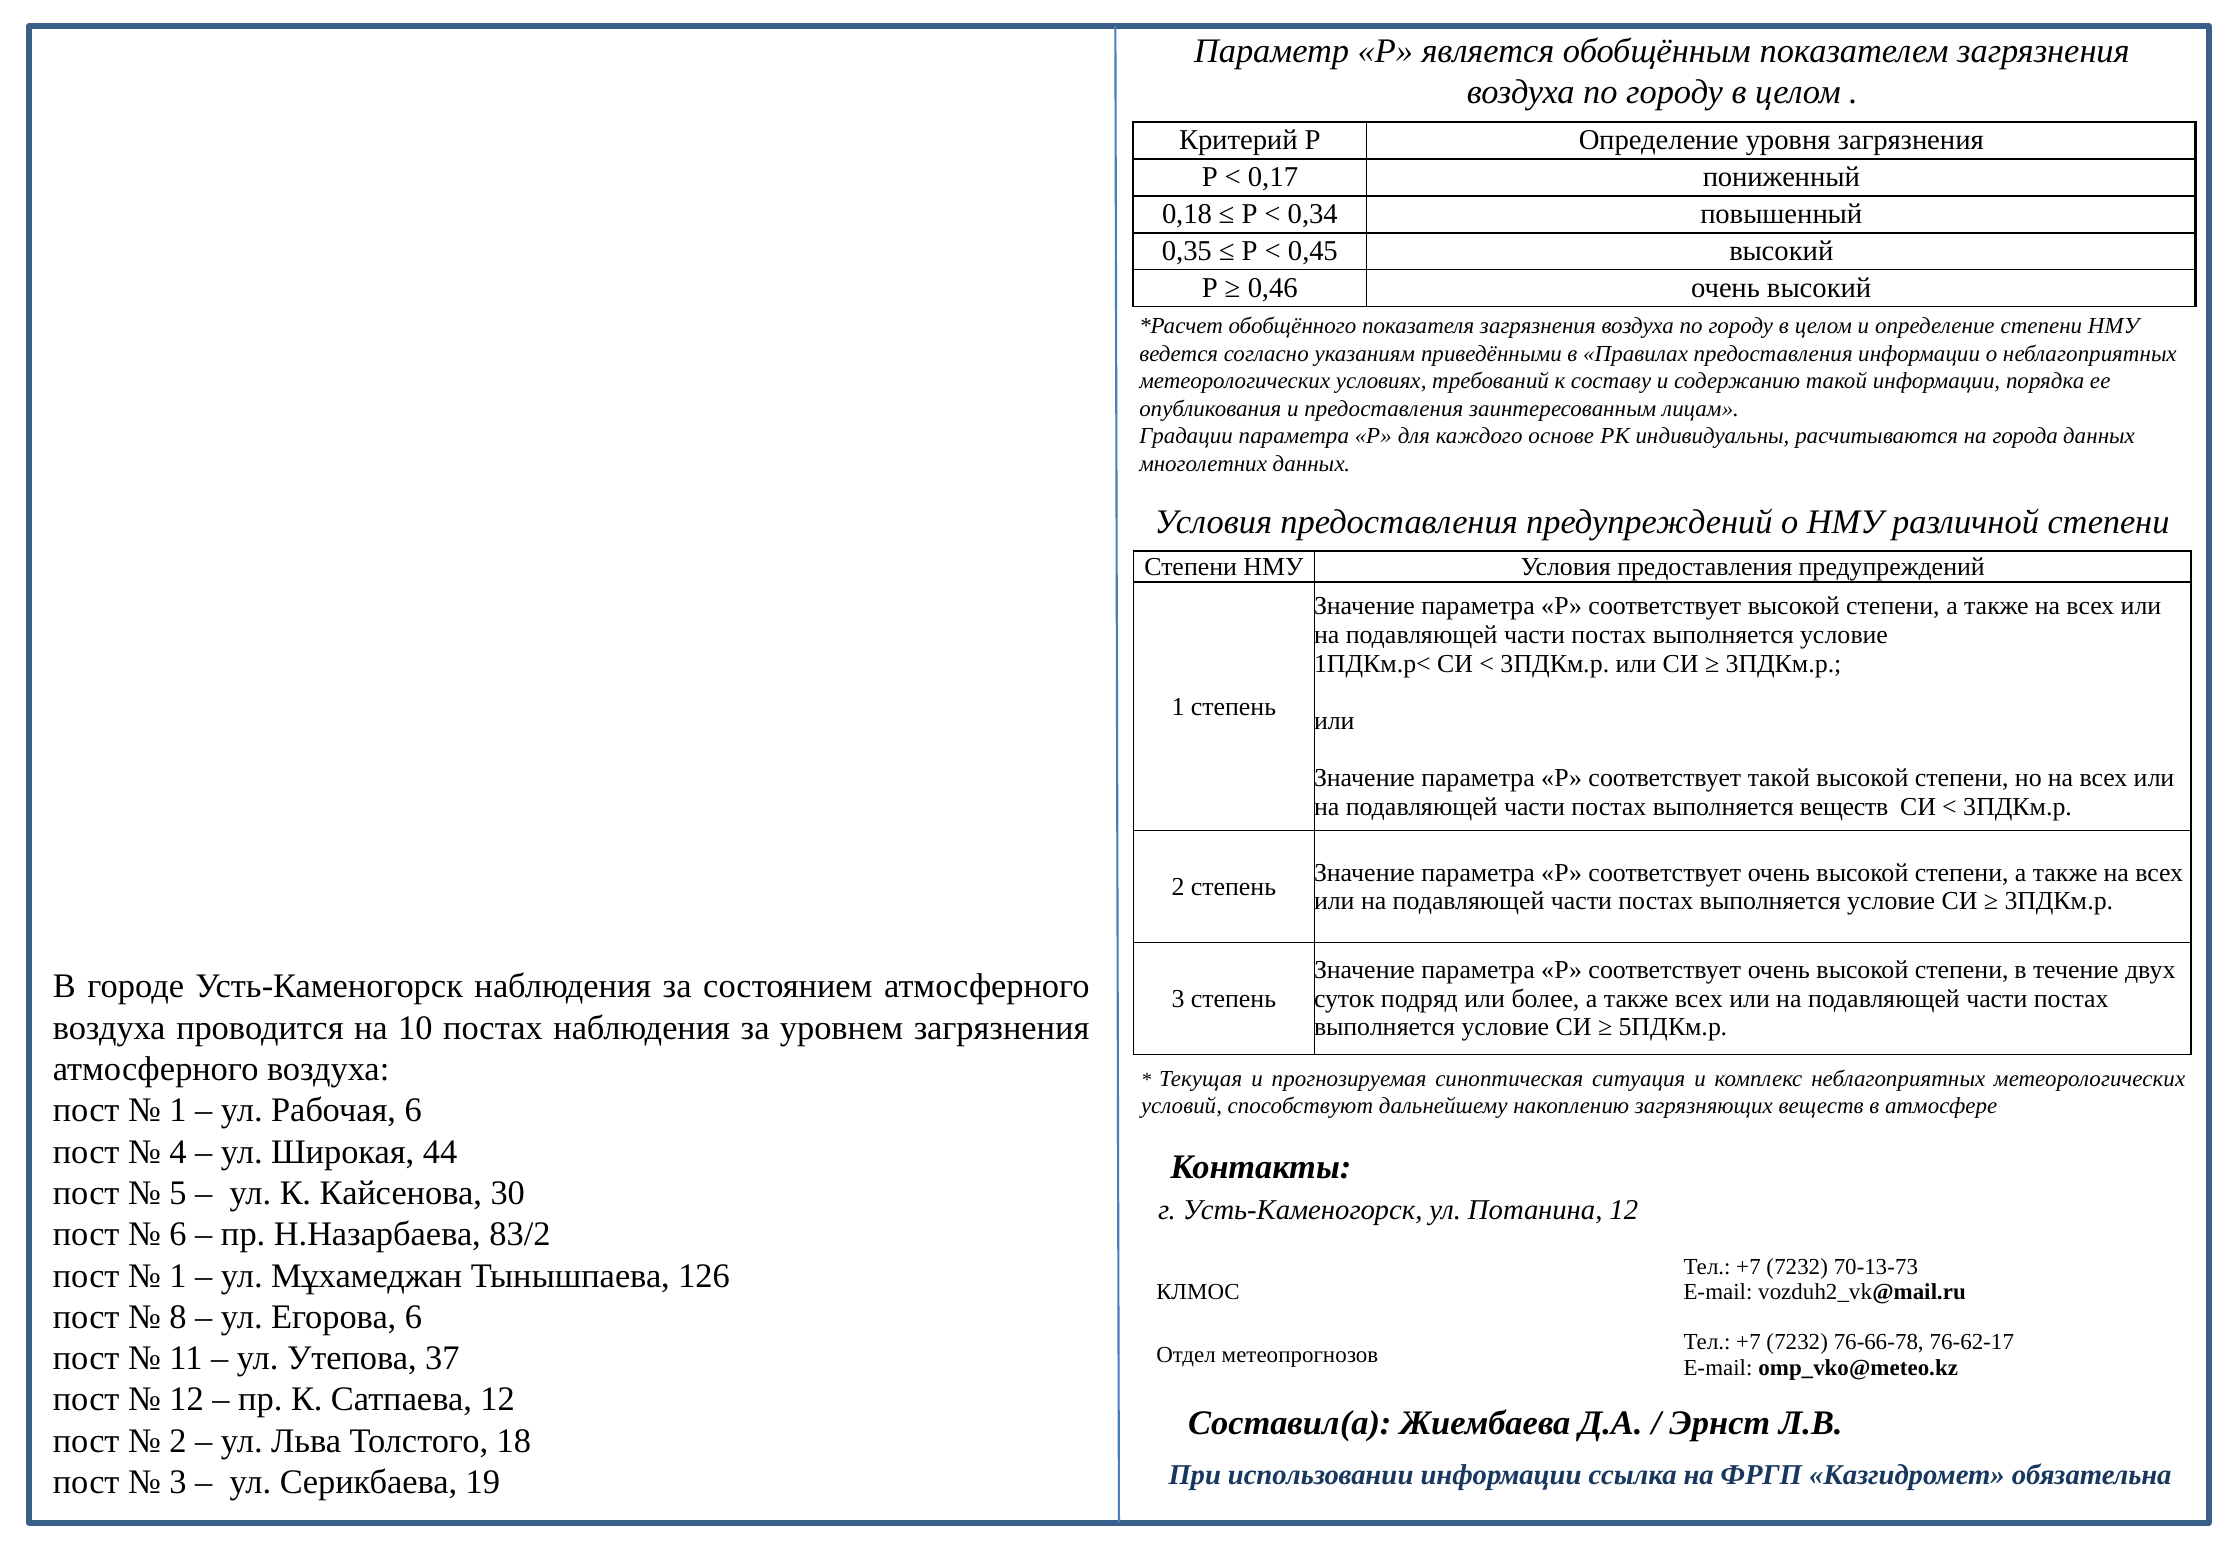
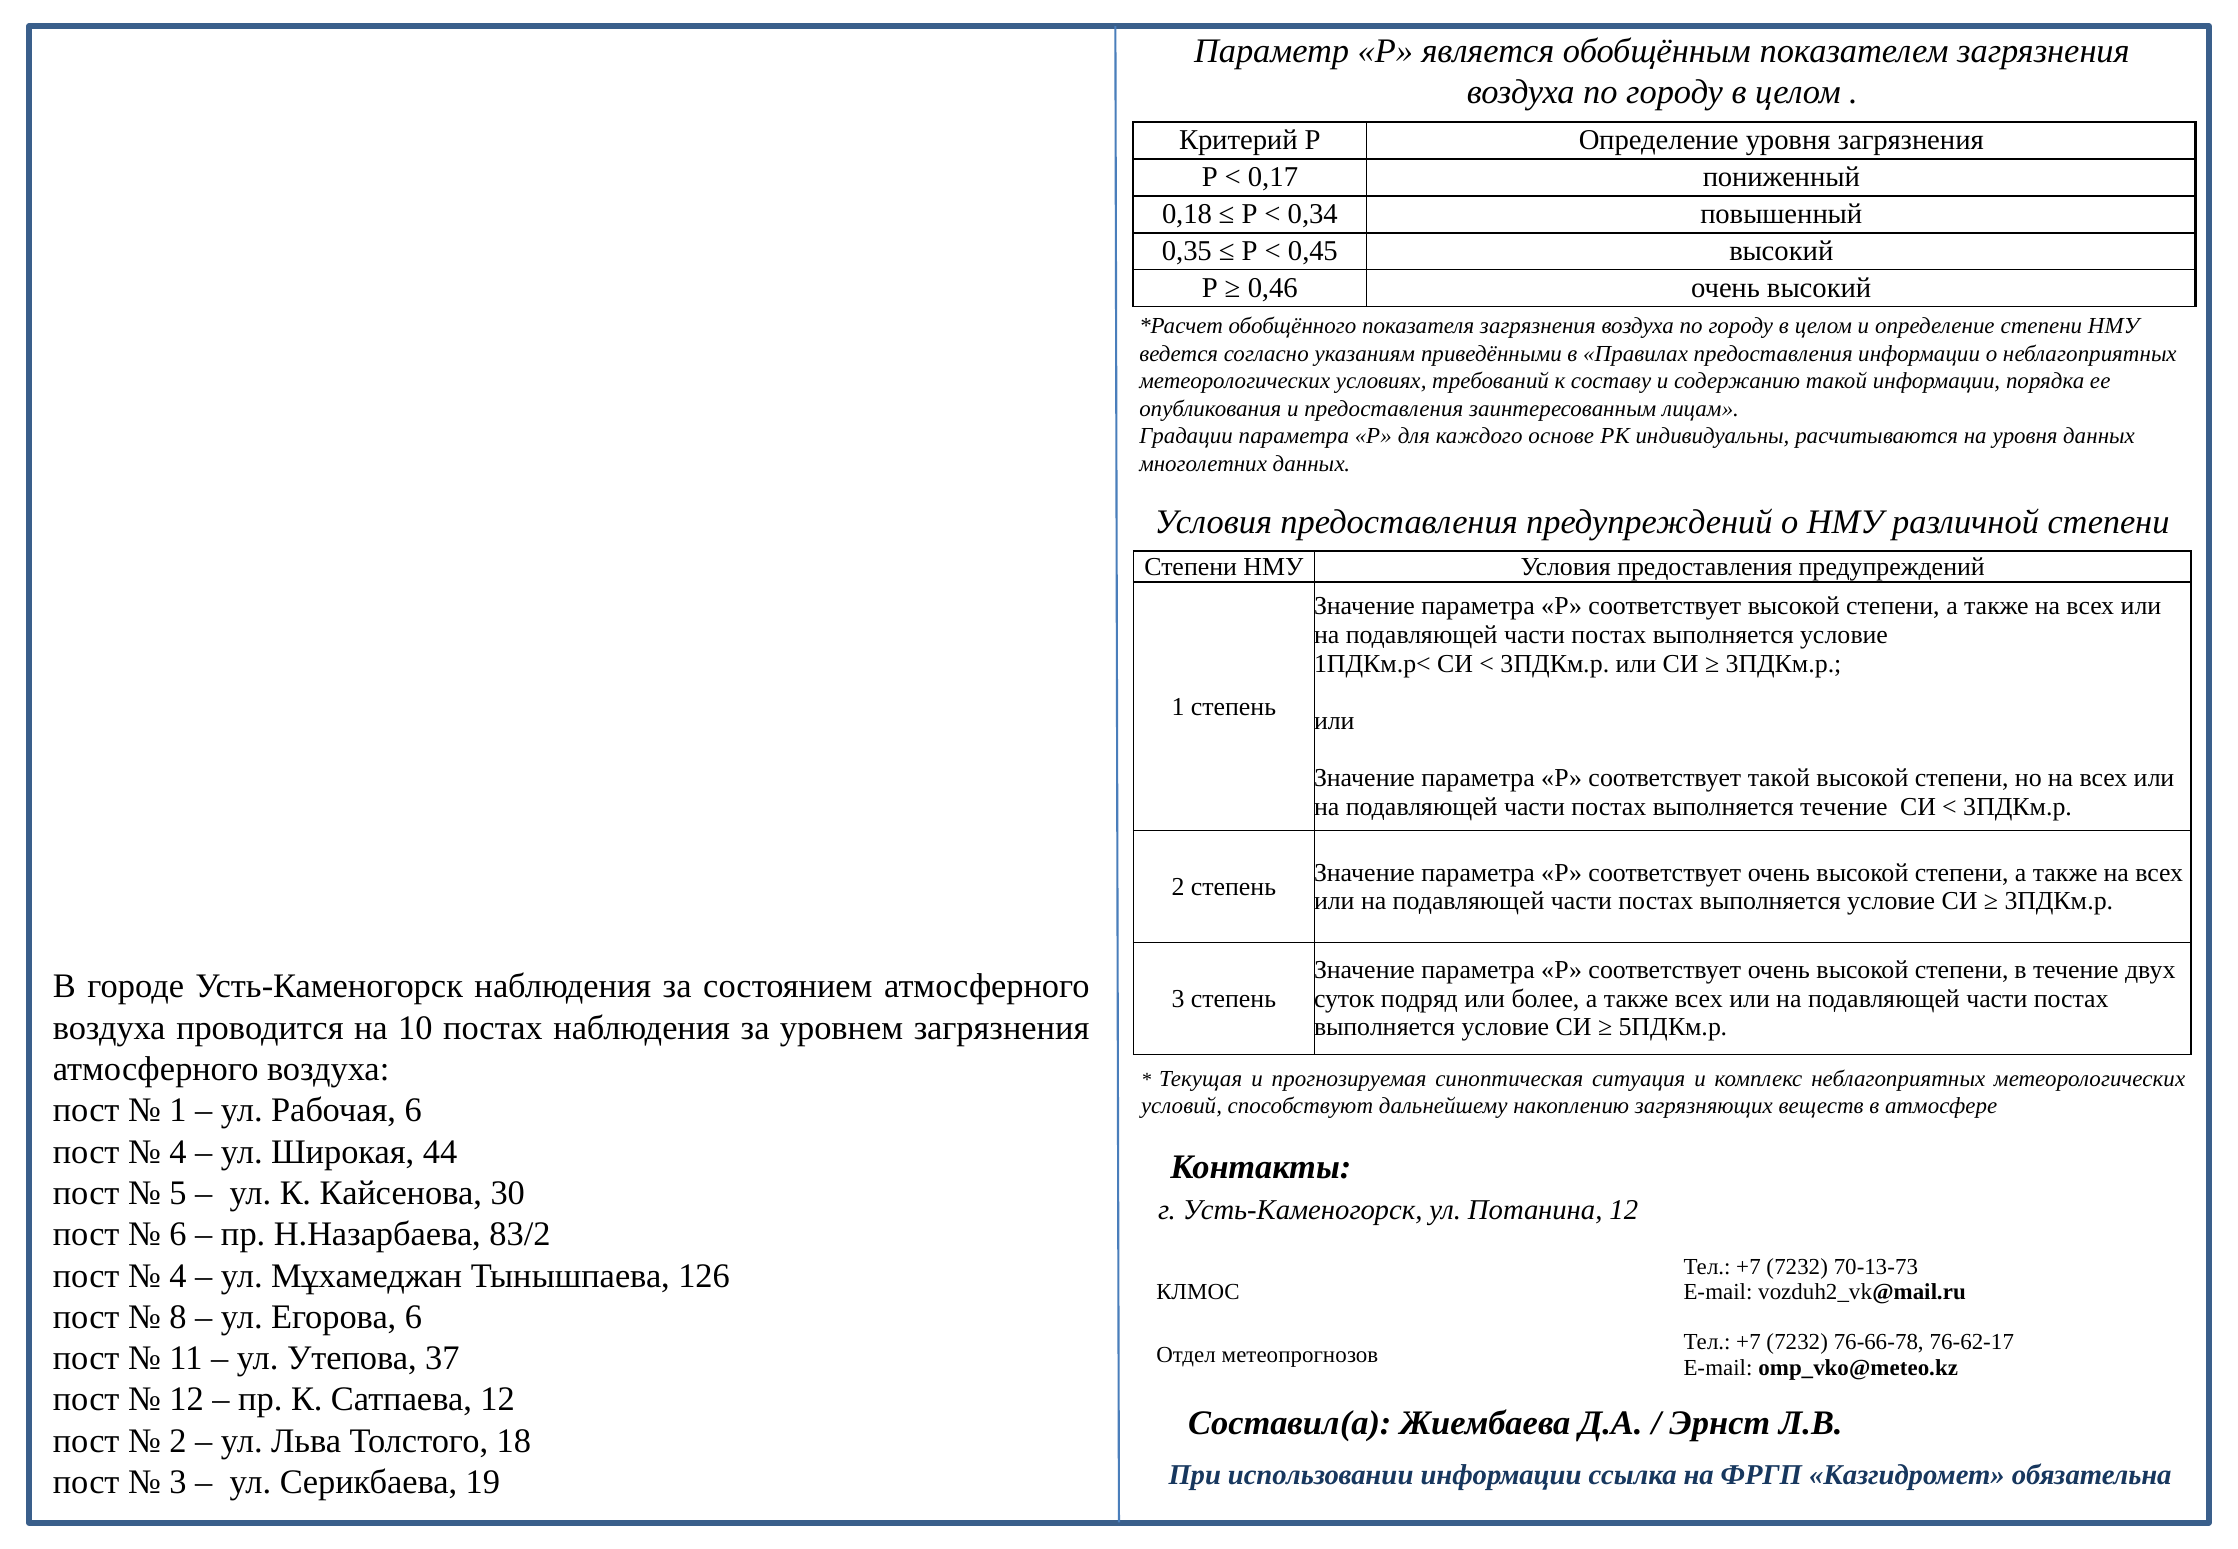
на города: города -> уровня
выполняется веществ: веществ -> течение
1 at (178, 1276): 1 -> 4
